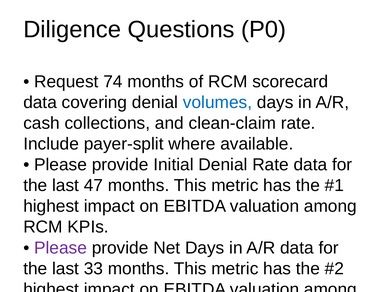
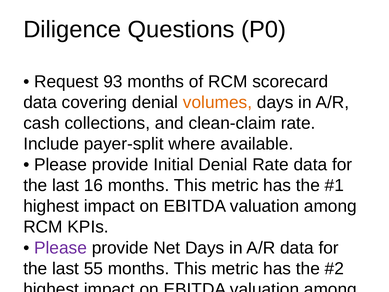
74: 74 -> 93
volumes colour: blue -> orange
47: 47 -> 16
33: 33 -> 55
